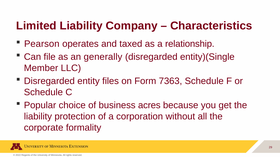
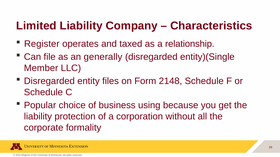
Pearson: Pearson -> Register
7363: 7363 -> 2148
acres: acres -> using
